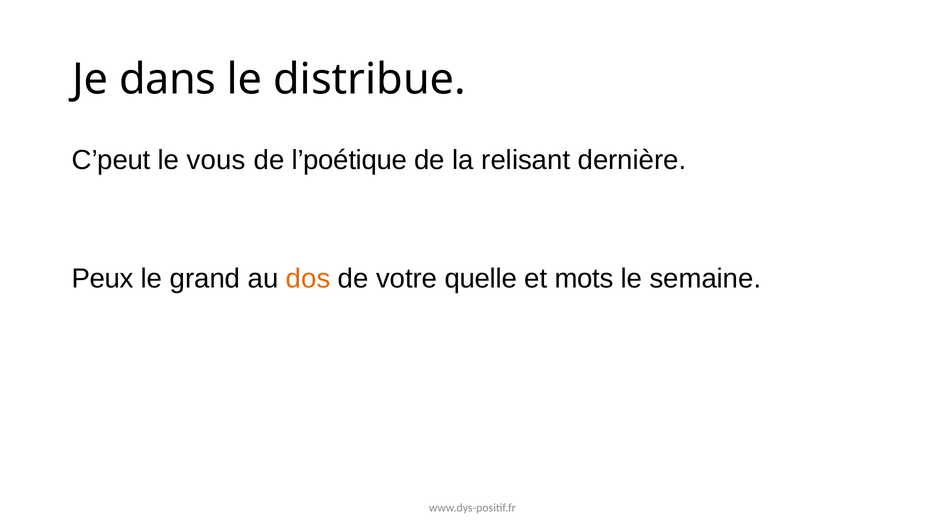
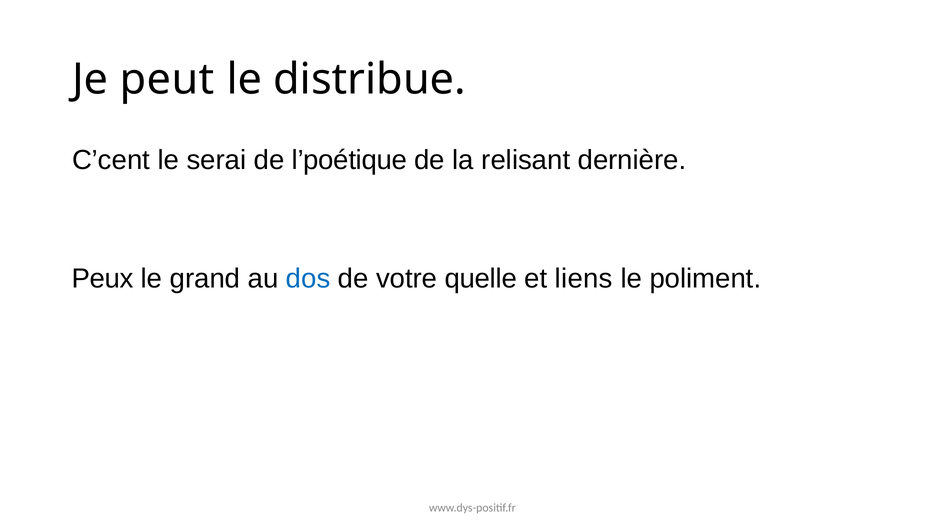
dans: dans -> peut
C’peut: C’peut -> C’cent
vous: vous -> serai
dos colour: orange -> blue
mots: mots -> liens
semaine: semaine -> poliment
